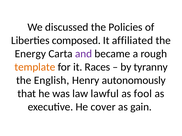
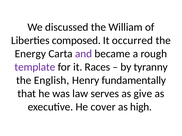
Policies: Policies -> William
affiliated: affiliated -> occurred
template colour: orange -> purple
autonomously: autonomously -> fundamentally
lawful: lawful -> serves
fool: fool -> give
gain: gain -> high
